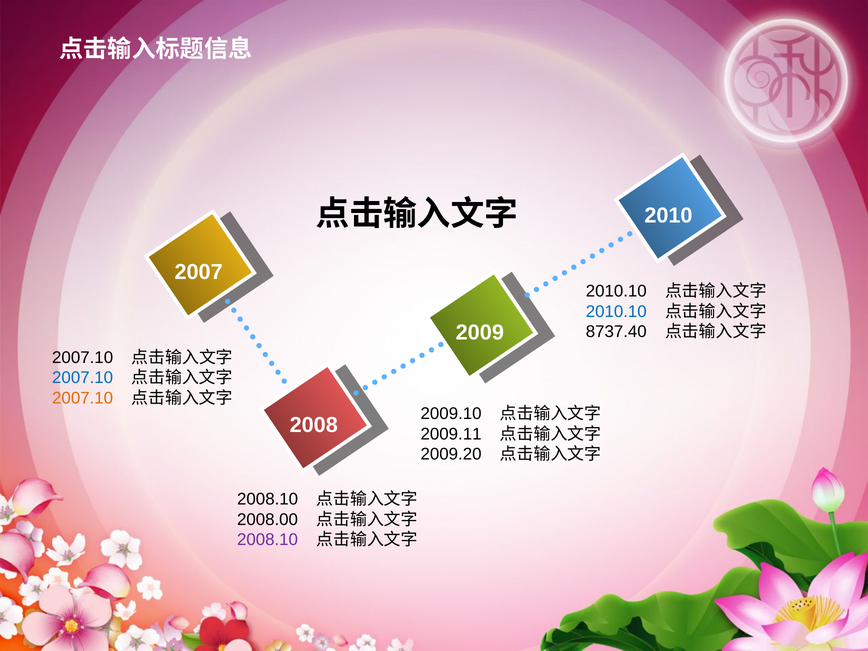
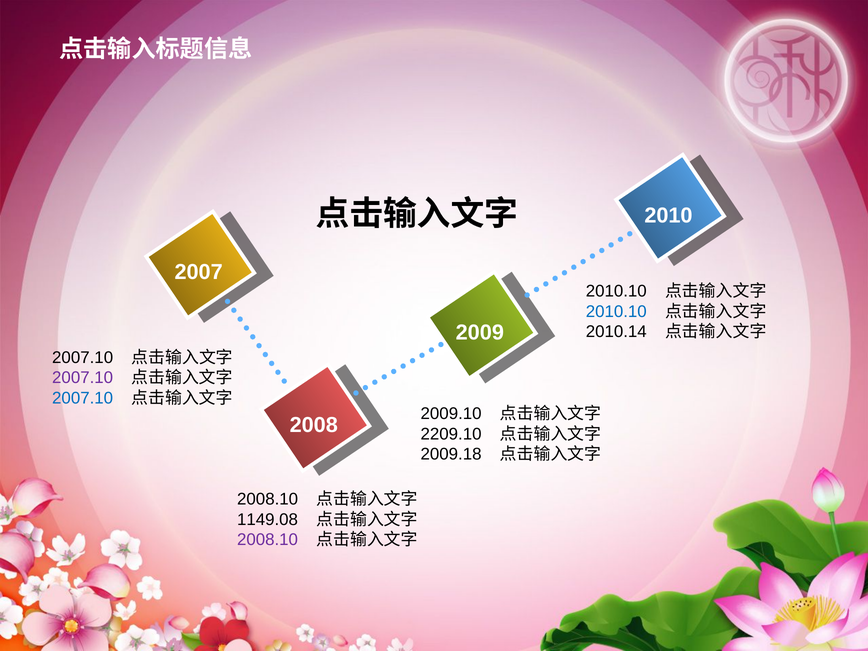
8737.40: 8737.40 -> 2010.14
2007.10 at (83, 378) colour: blue -> purple
2007.10 at (83, 398) colour: orange -> blue
2009.11: 2009.11 -> 2209.10
2009.20: 2009.20 -> 2009.18
2008.00: 2008.00 -> 1149.08
